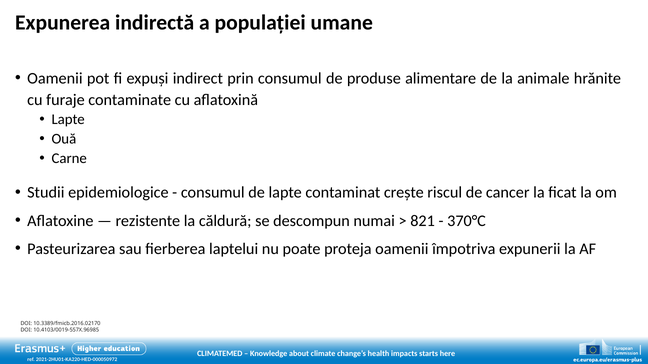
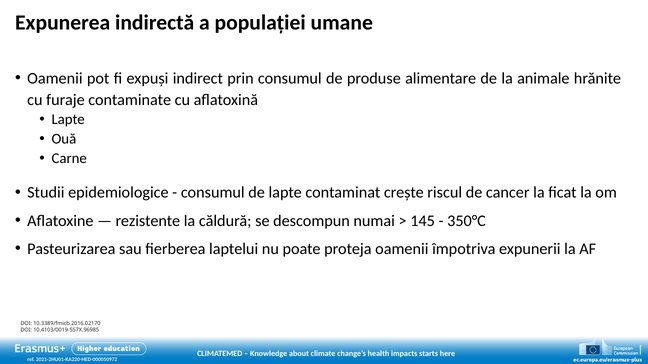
821: 821 -> 145
370°C: 370°C -> 350°C
